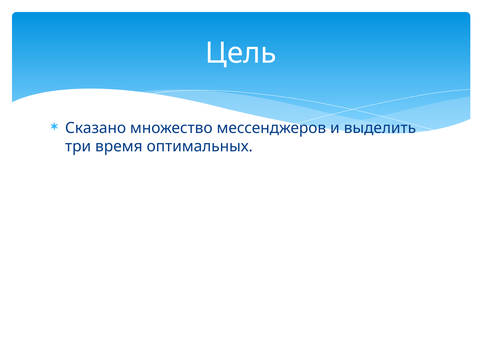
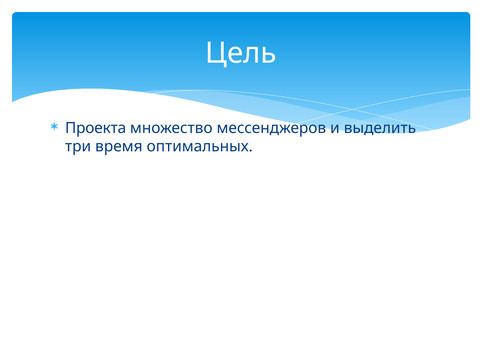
Сказано: Сказано -> Проекта
